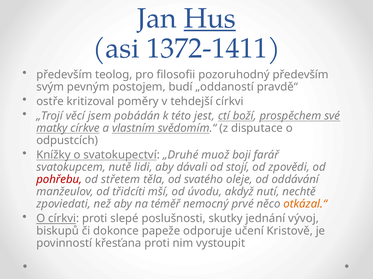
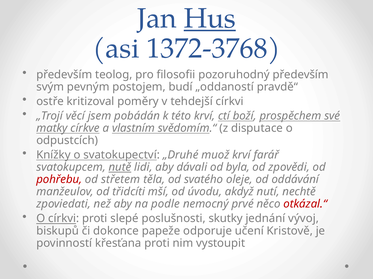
1372-1411: 1372-1411 -> 1372-3768
této jest: jest -> krví
muož boji: boji -> krví
nutě underline: none -> present
stojí: stojí -> byla
téměř: téměř -> podle
otkázal.“ colour: orange -> red
